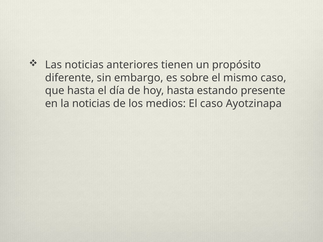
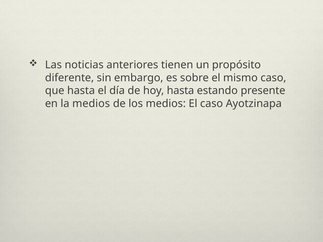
la noticias: noticias -> medios
